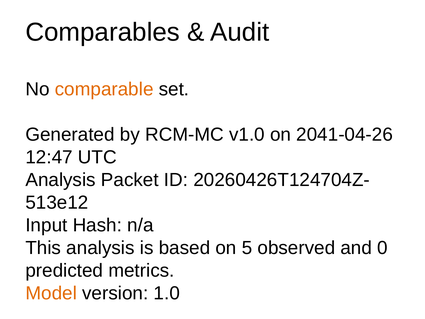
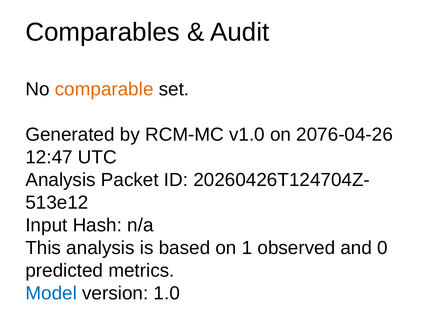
2041-04-26: 2041-04-26 -> 2076-04-26
5: 5 -> 1
Model colour: orange -> blue
